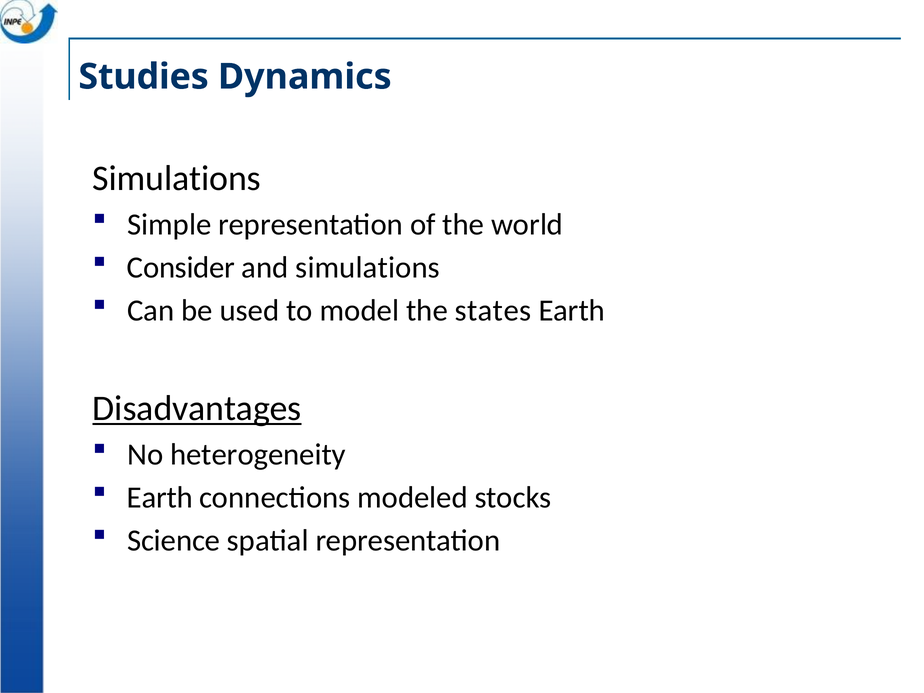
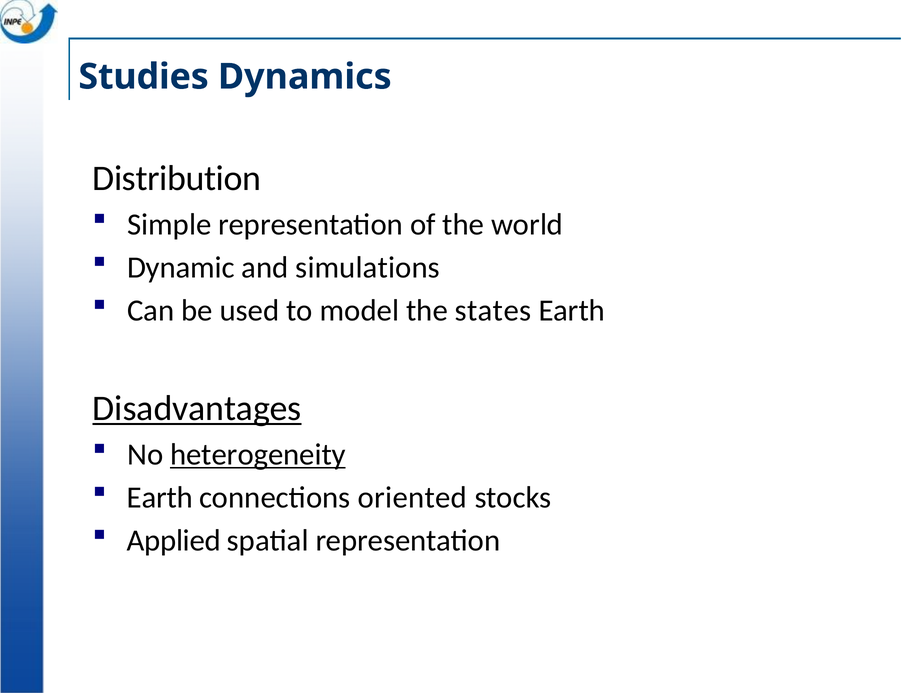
Simulations at (177, 179): Simulations -> Distribution
Consider: Consider -> Dynamic
heterogeneity underline: none -> present
modeled: modeled -> oriented
Science: Science -> Applied
